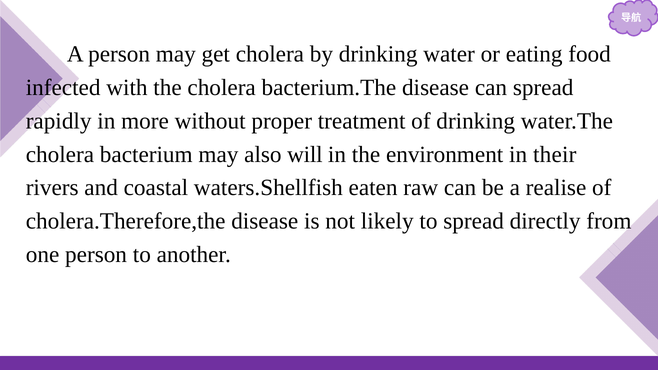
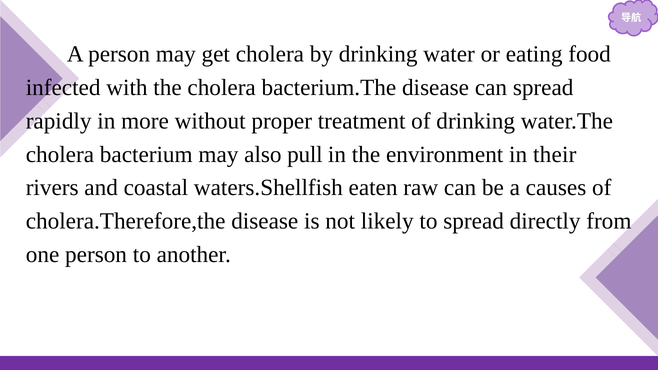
will: will -> pull
realise: realise -> causes
